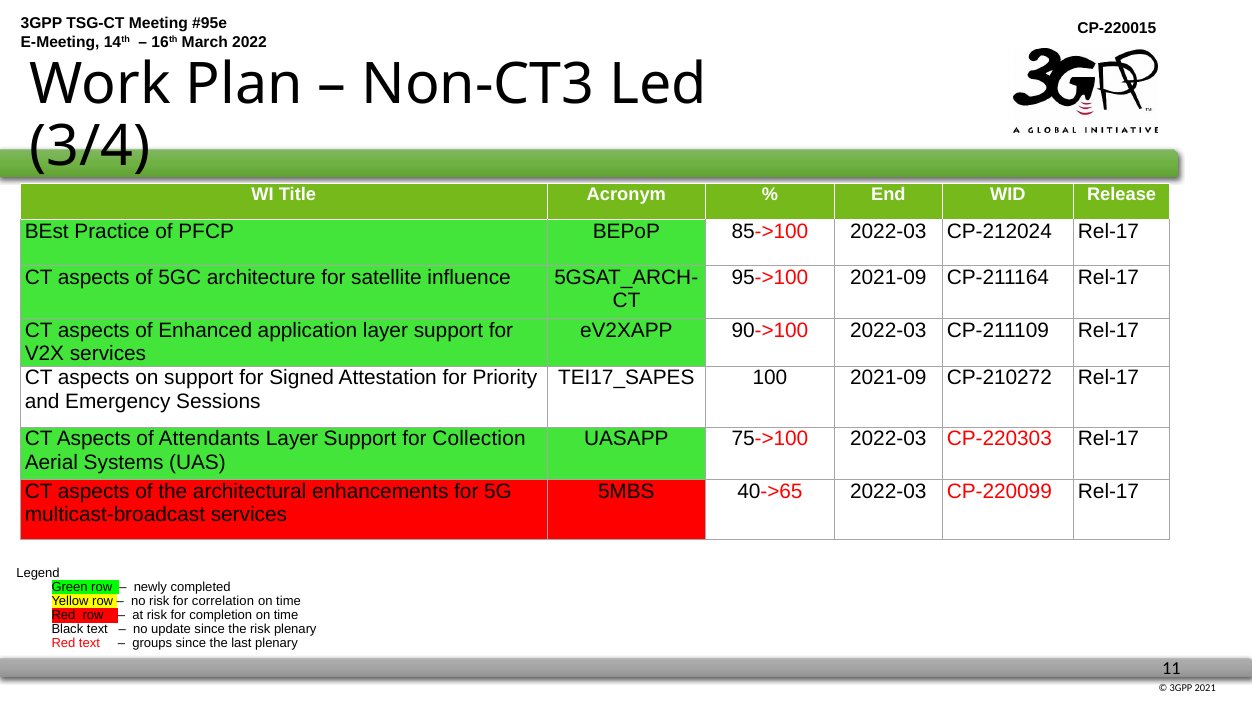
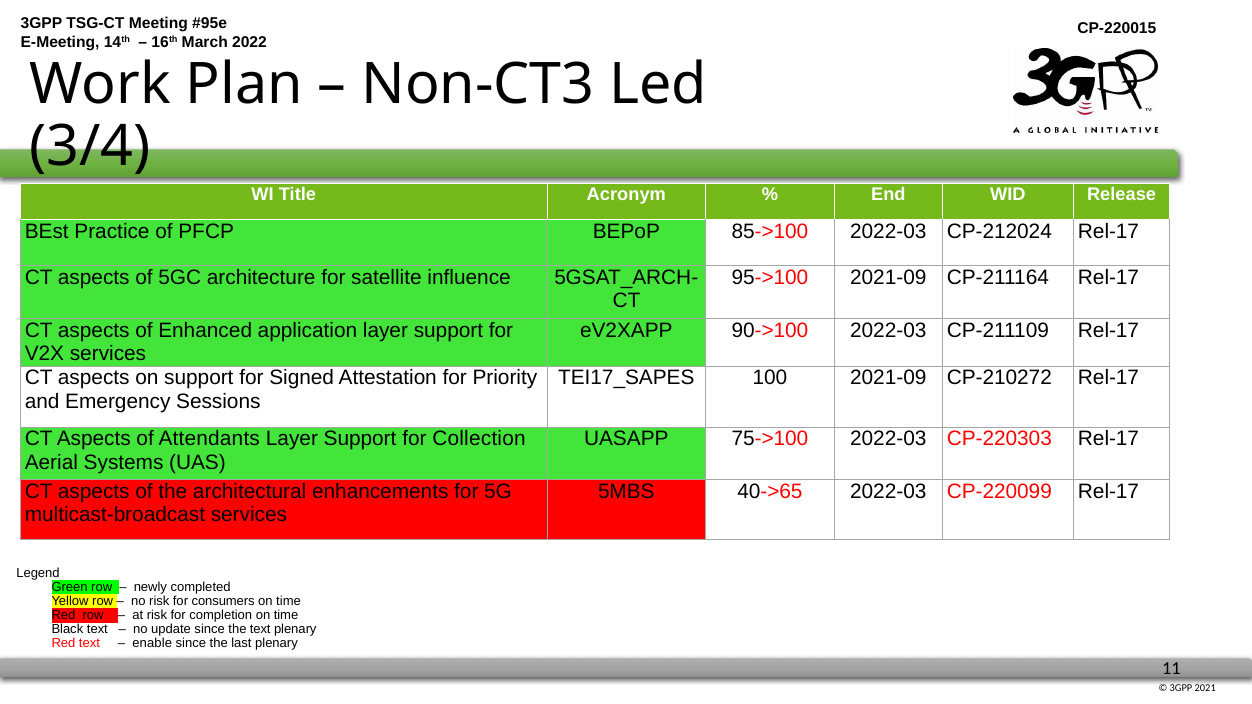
correlation: correlation -> consumers
the risk: risk -> text
groups: groups -> enable
